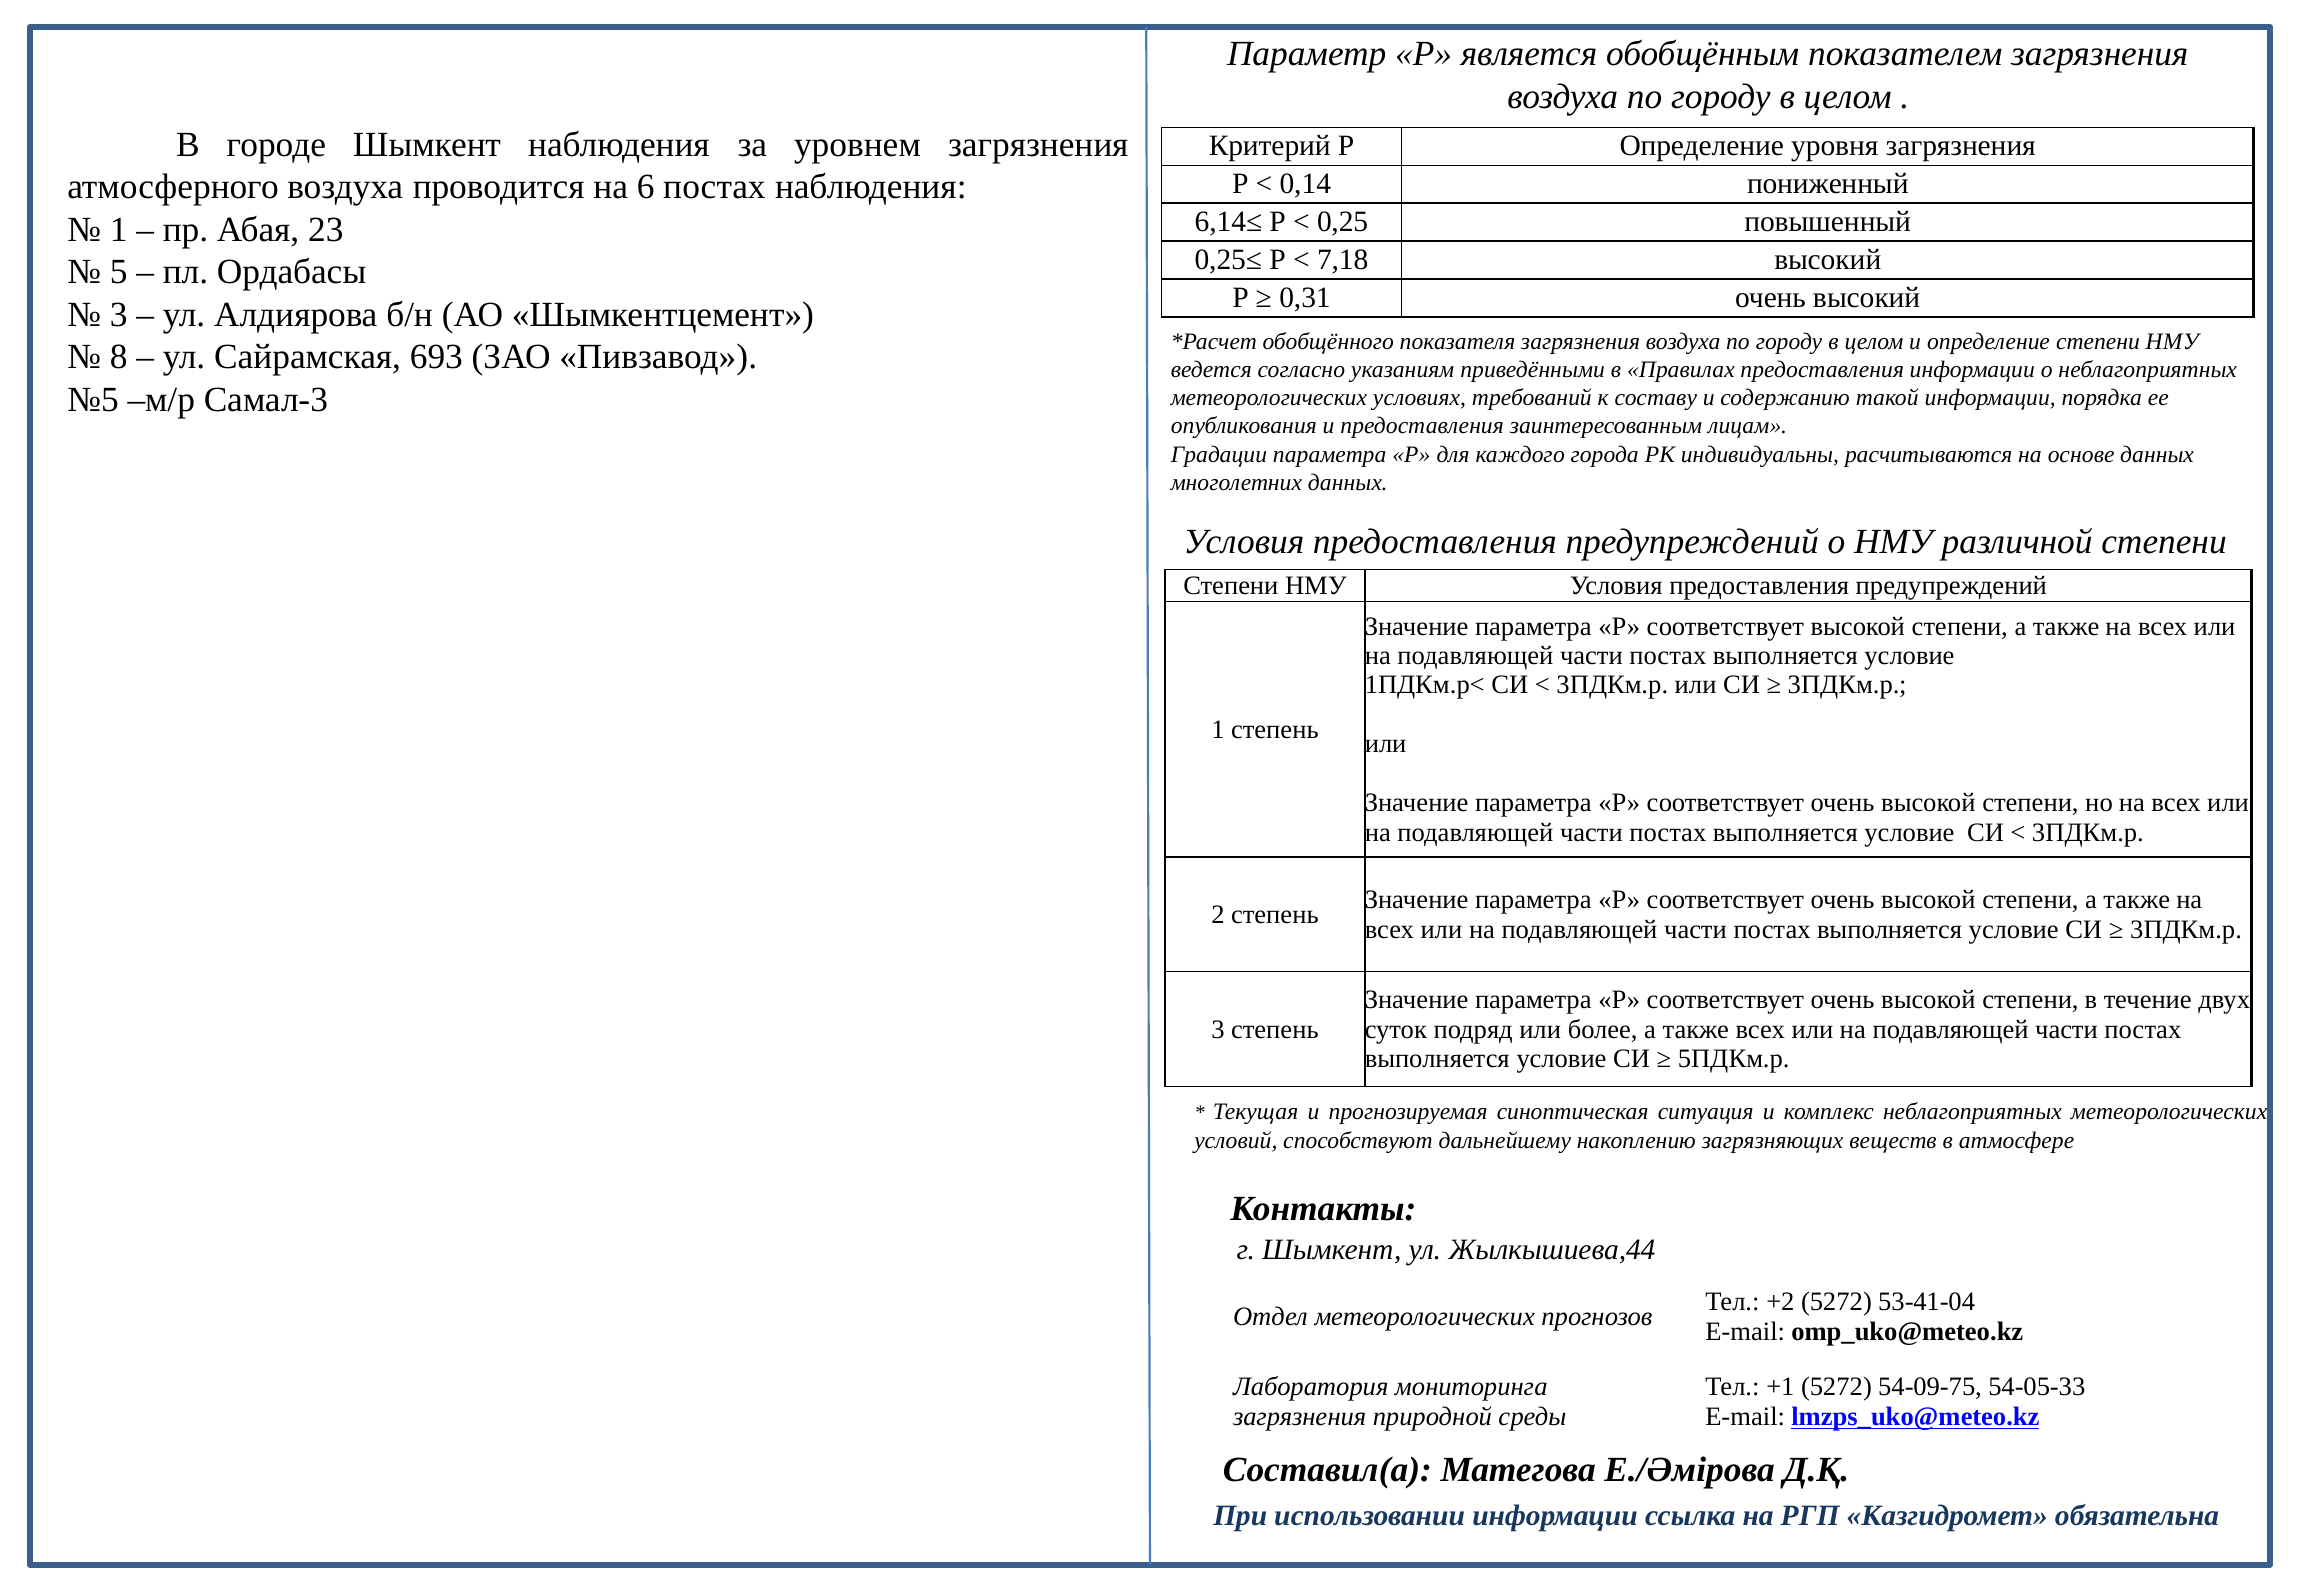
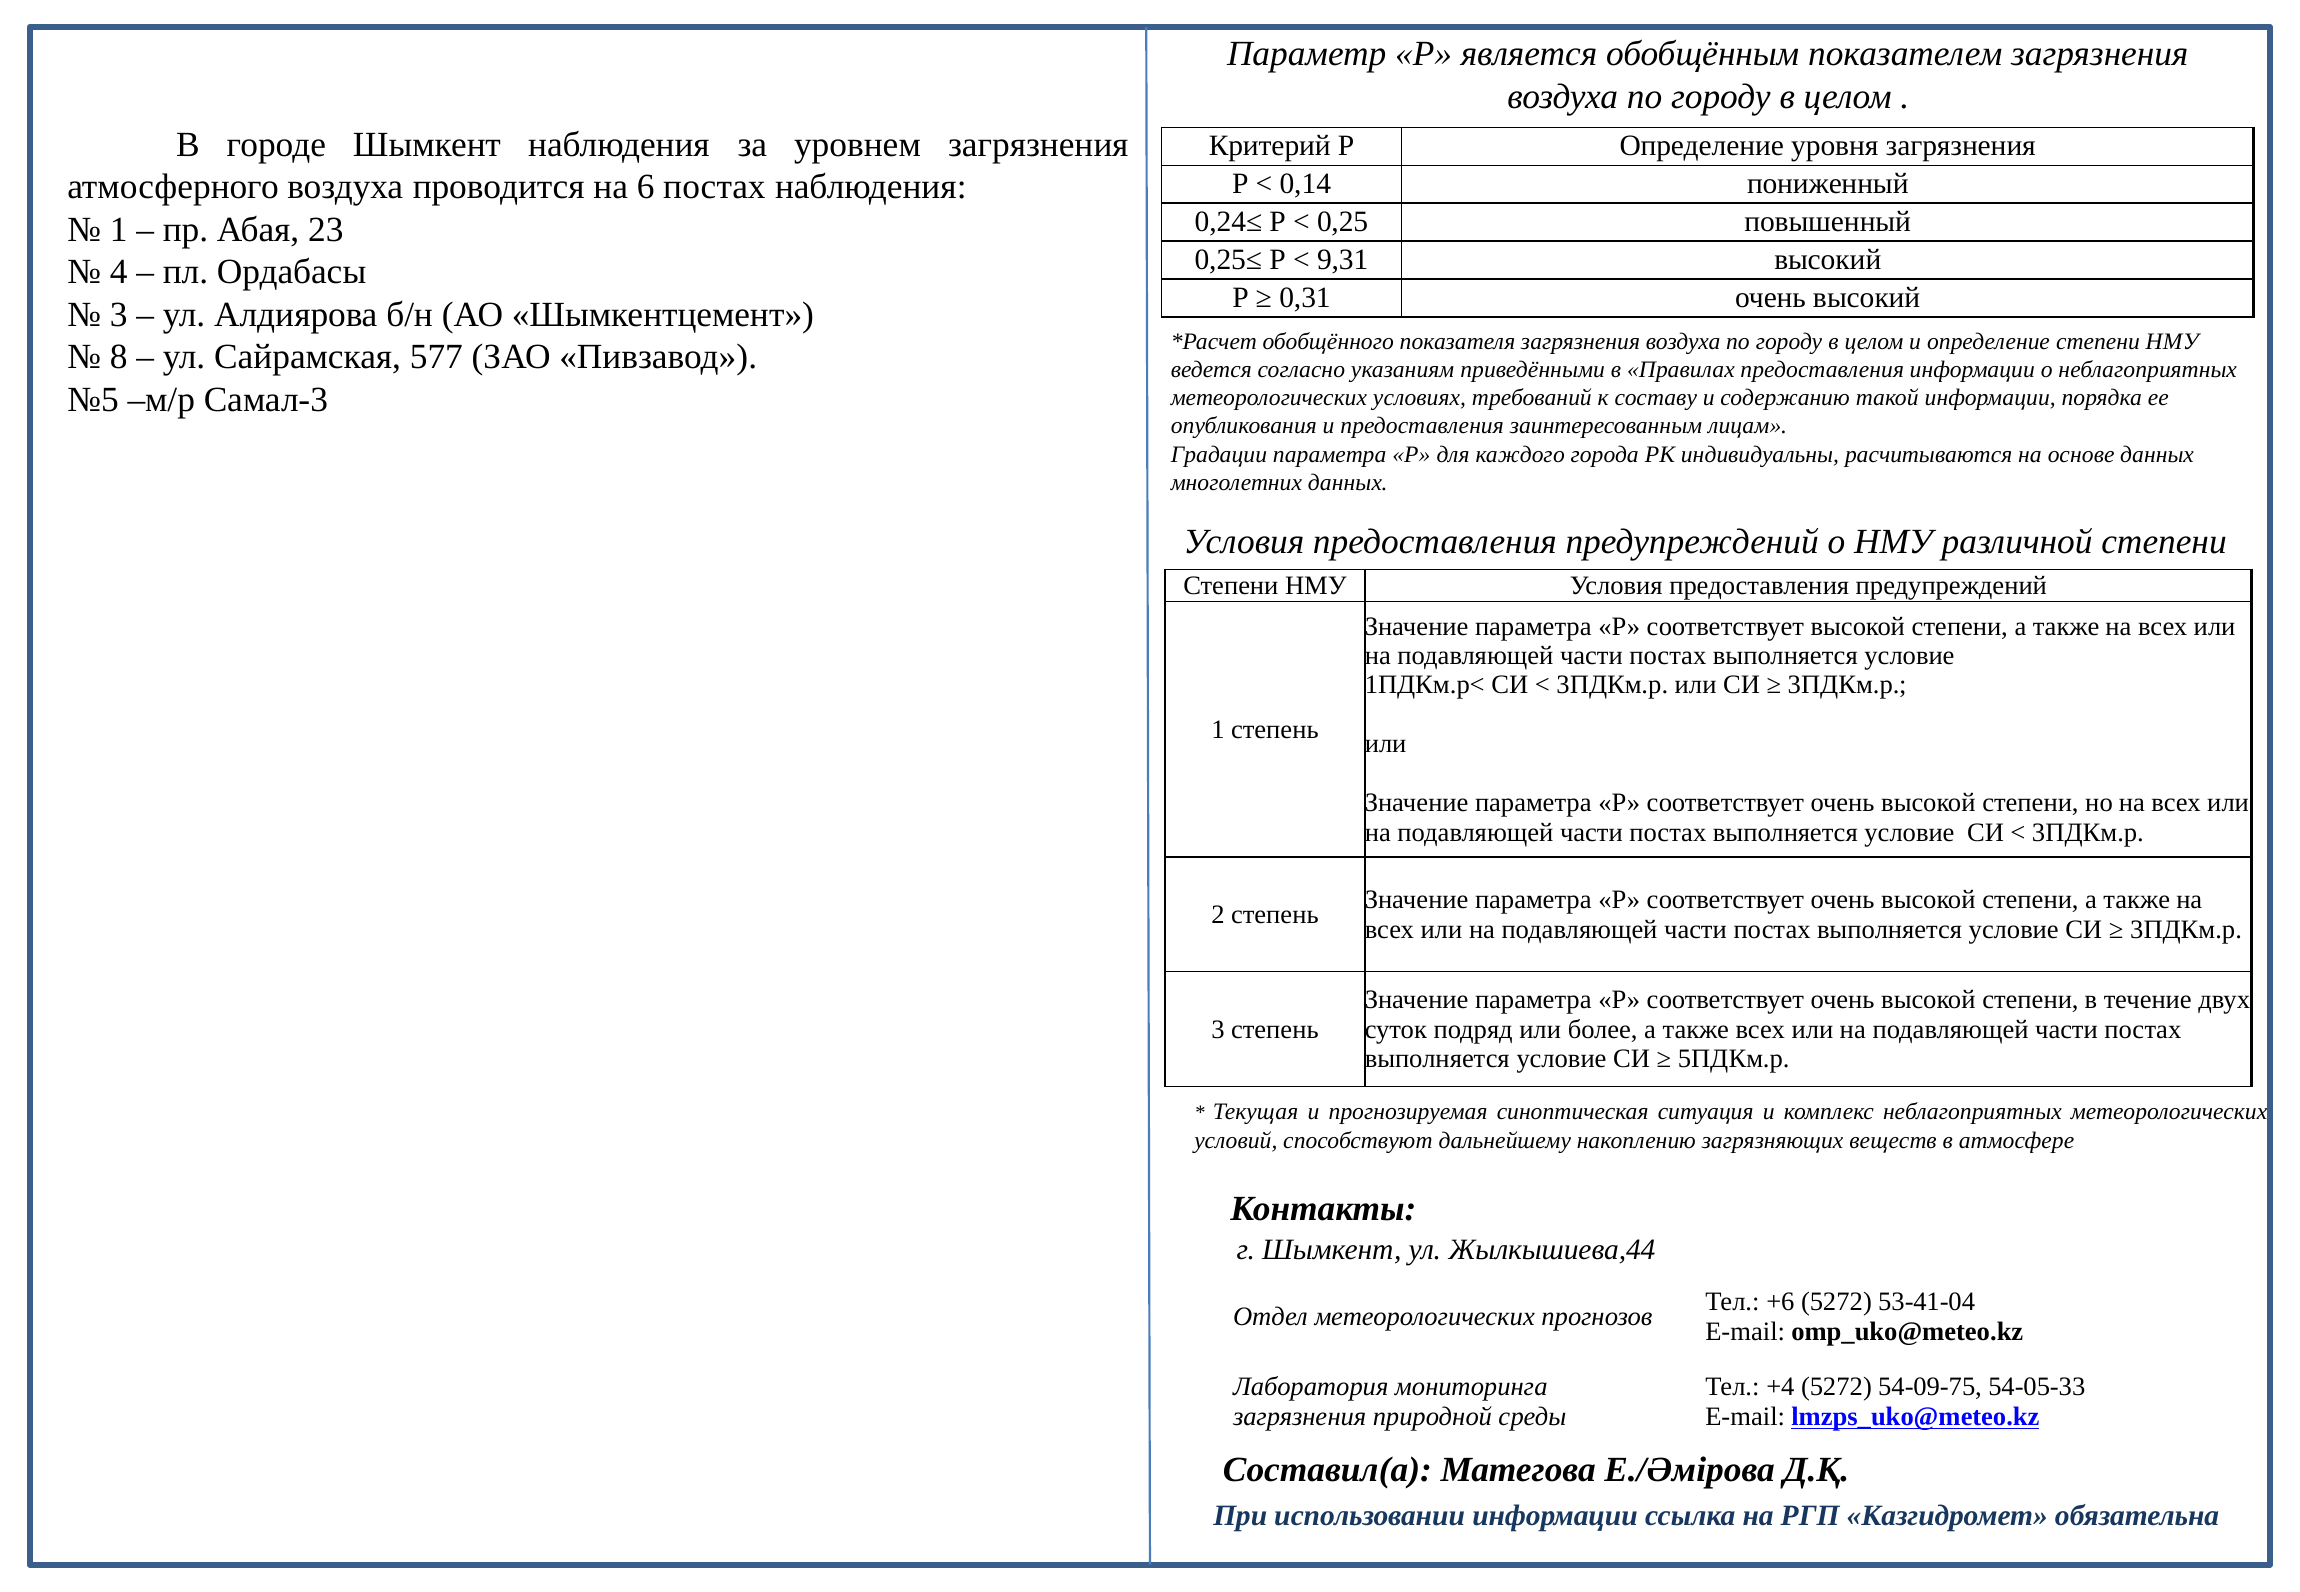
6,14≤: 6,14≤ -> 0,24≤
7,18: 7,18 -> 9,31
5: 5 -> 4
693: 693 -> 577
+2: +2 -> +6
+1: +1 -> +4
